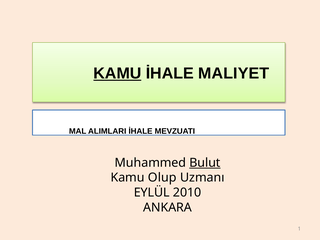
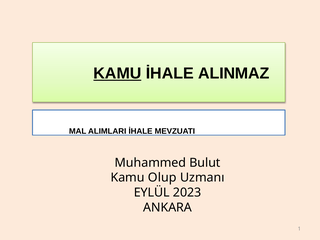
MALIYET: MALIYET -> ALINMAZ
Bulut underline: present -> none
2010: 2010 -> 2023
